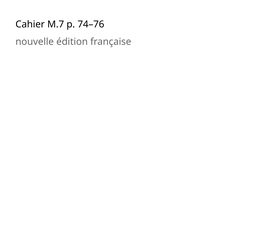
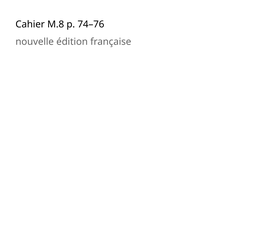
M.7: M.7 -> M.8
